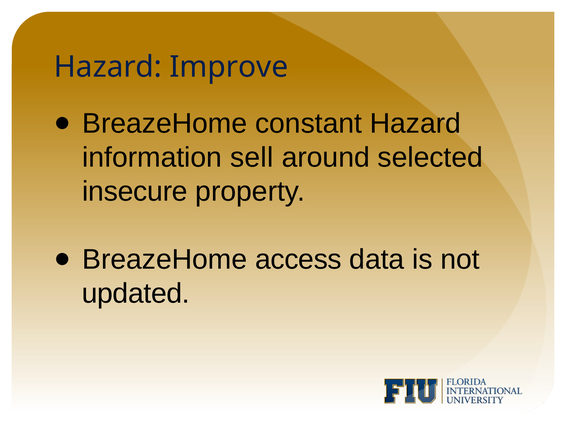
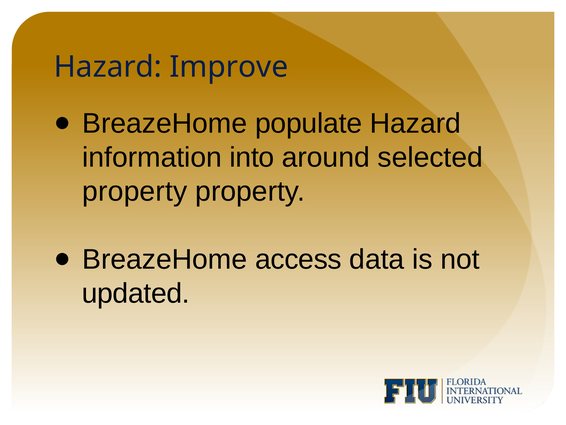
constant: constant -> populate
sell: sell -> into
insecure at (135, 191): insecure -> property
